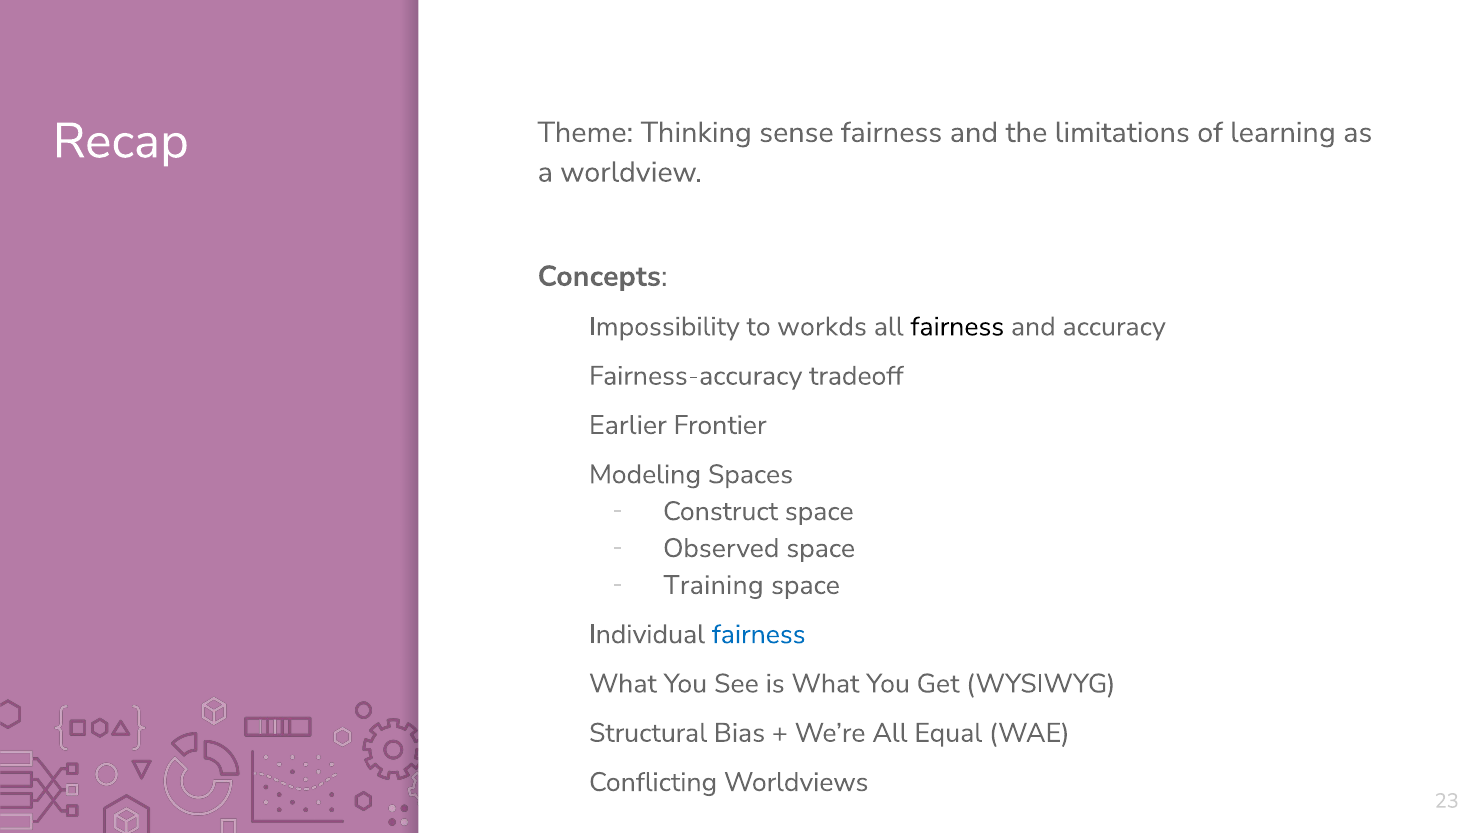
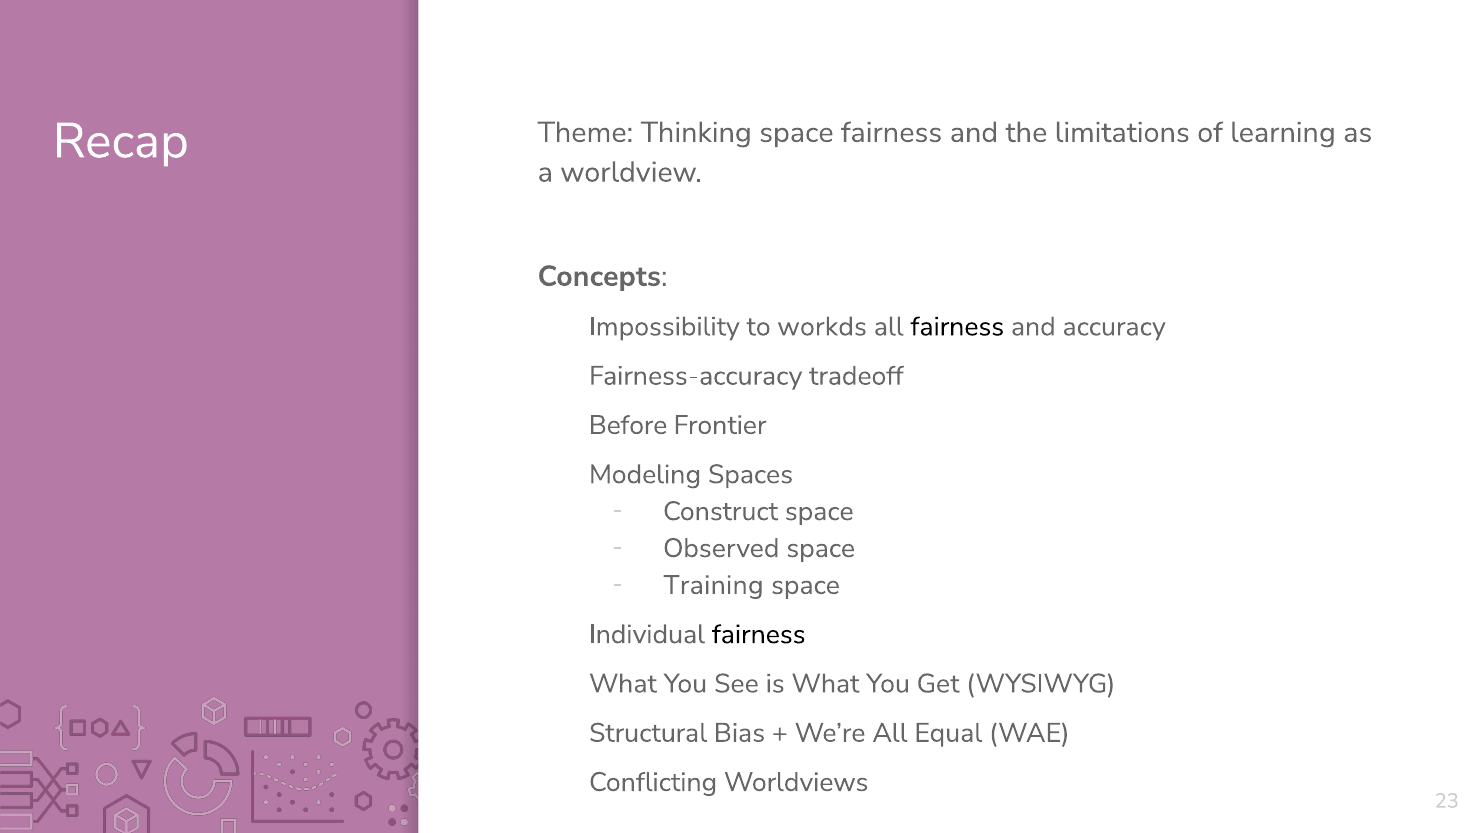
Thinking sense: sense -> space
Earlier: Earlier -> Before
fairness at (759, 634) colour: blue -> black
